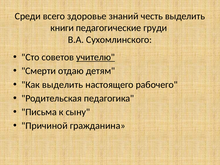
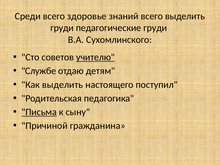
знаний честь: честь -> всего
книги at (62, 28): книги -> груди
Смерти: Смерти -> Службе
рабочего: рабочего -> поступил
Письма underline: none -> present
